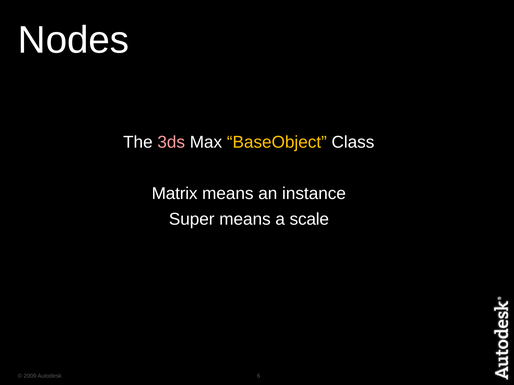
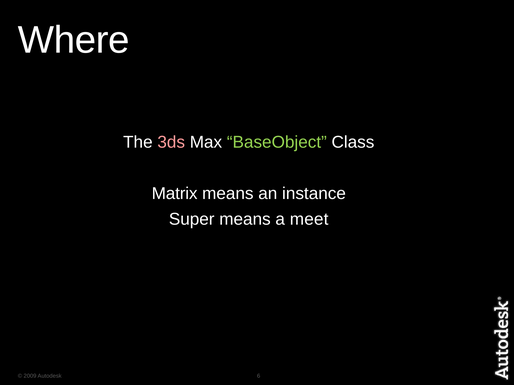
Nodes: Nodes -> Where
BaseObject colour: yellow -> light green
scale: scale -> meet
